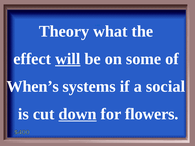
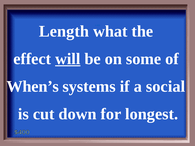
Theory: Theory -> Length
down underline: present -> none
flowers: flowers -> longest
